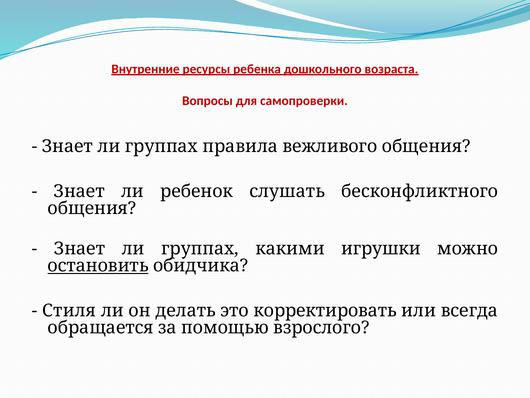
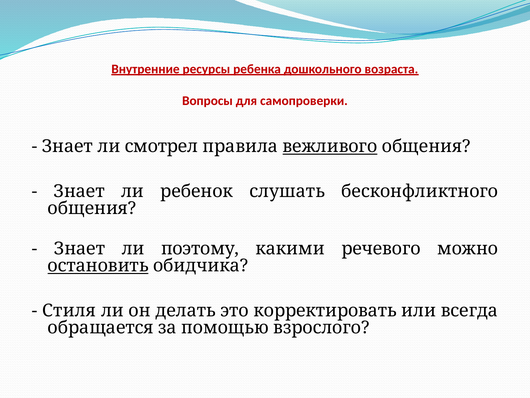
группах at (161, 146): группах -> смотрел
вежливого underline: none -> present
группах at (200, 248): группах -> поэтому
игрушки: игрушки -> речевого
